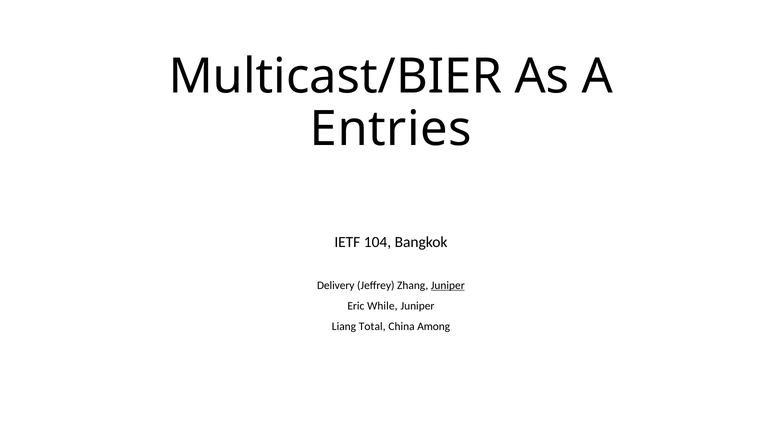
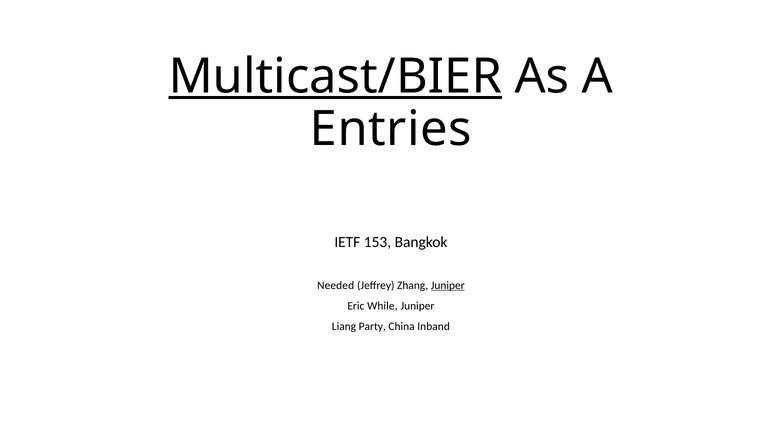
Multicast/BIER underline: none -> present
104: 104 -> 153
Delivery: Delivery -> Needed
Total: Total -> Party
Among: Among -> Inband
